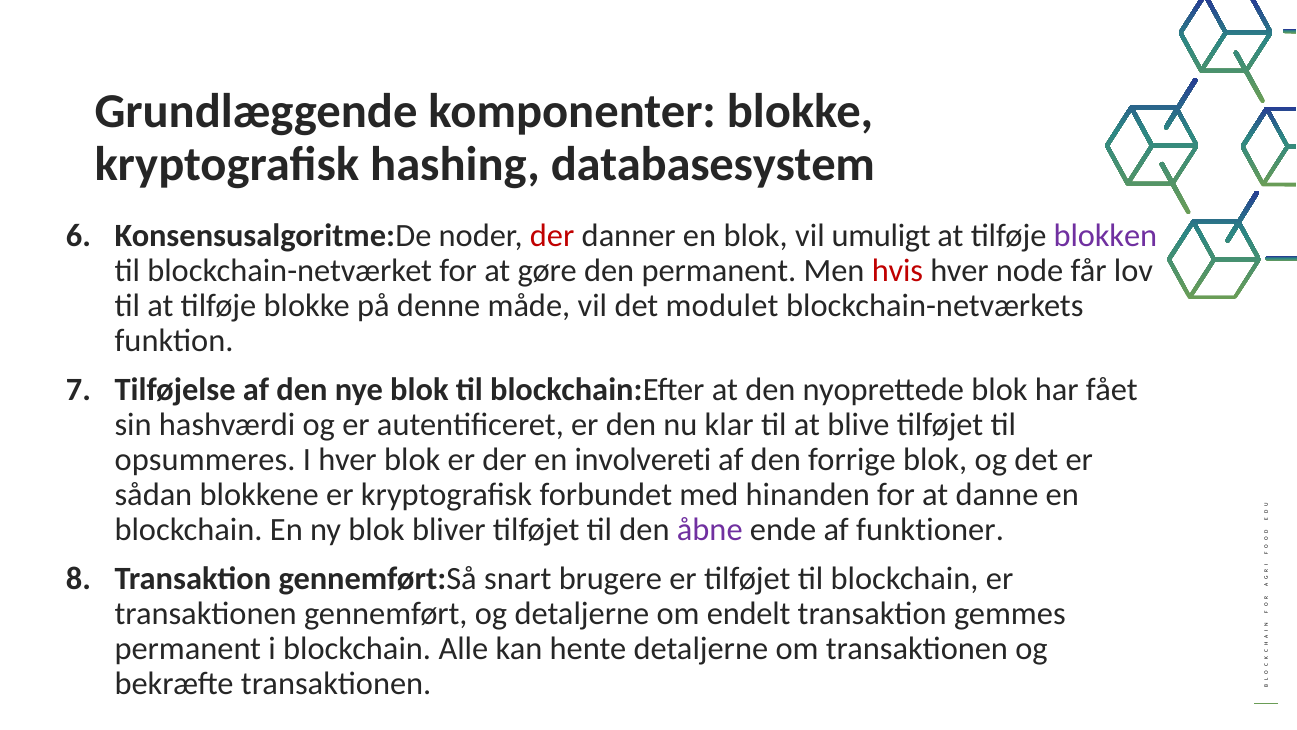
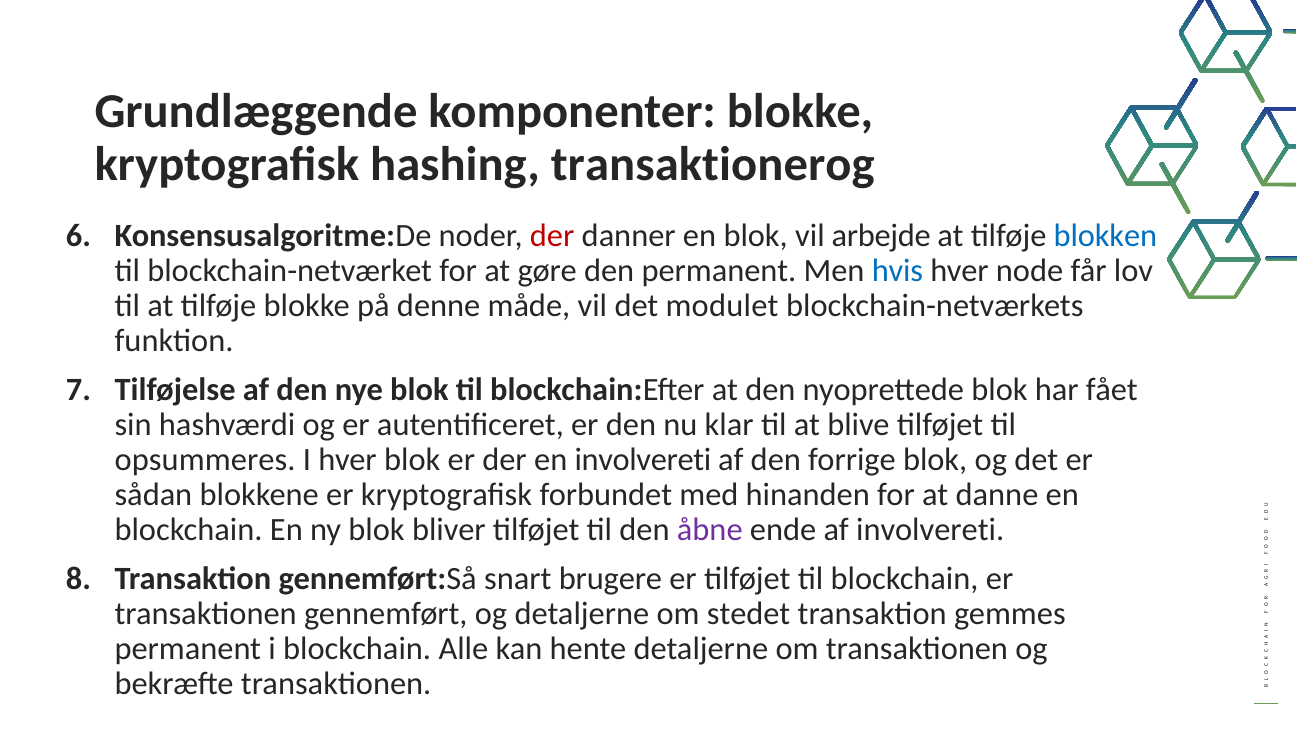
databasesystem: databasesystem -> transaktionerog
umuligt: umuligt -> arbejde
blokken colour: purple -> blue
hvis colour: red -> blue
af funktioner: funktioner -> involvereti
endelt: endelt -> stedet
